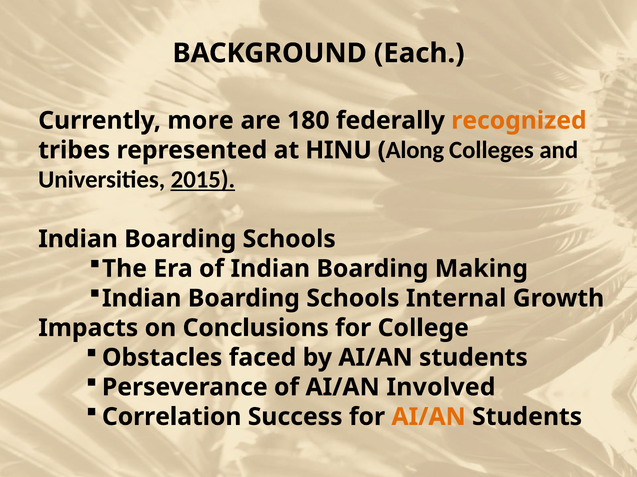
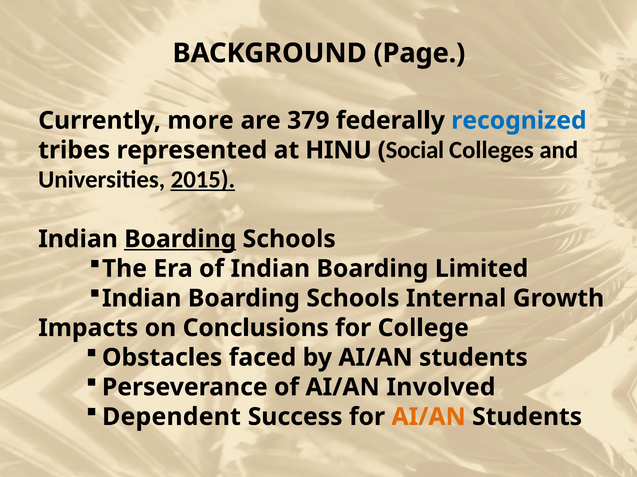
Each: Each -> Page
180: 180 -> 379
recognized colour: orange -> blue
Along: Along -> Social
Boarding at (180, 239) underline: none -> present
Making: Making -> Limited
Correlation: Correlation -> Dependent
